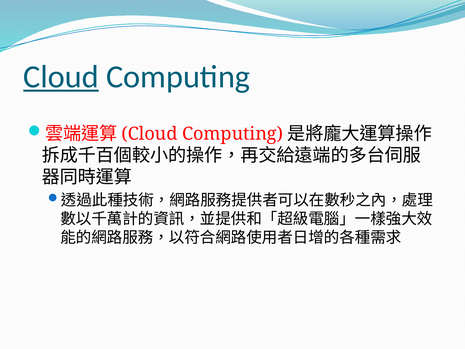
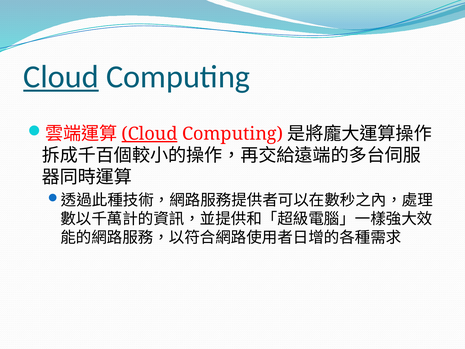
Cloud at (150, 134) underline: none -> present
